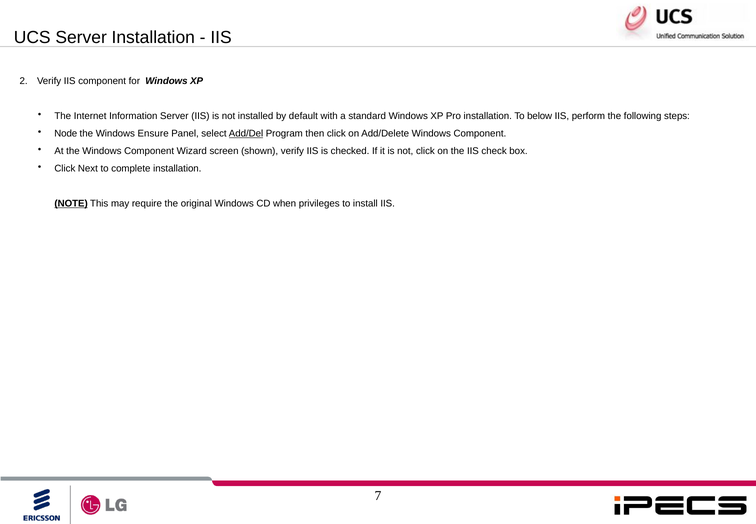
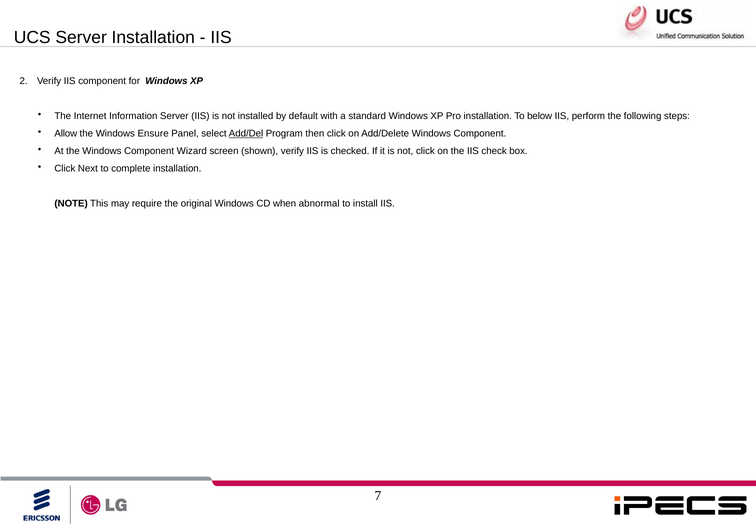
Node: Node -> Allow
NOTE underline: present -> none
privileges: privileges -> abnormal
